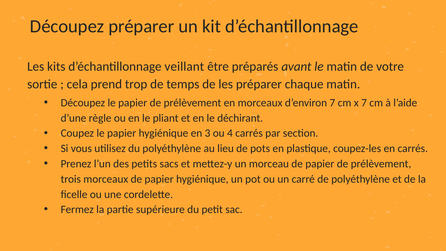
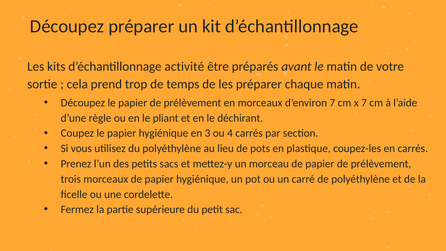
veillant: veillant -> activité
